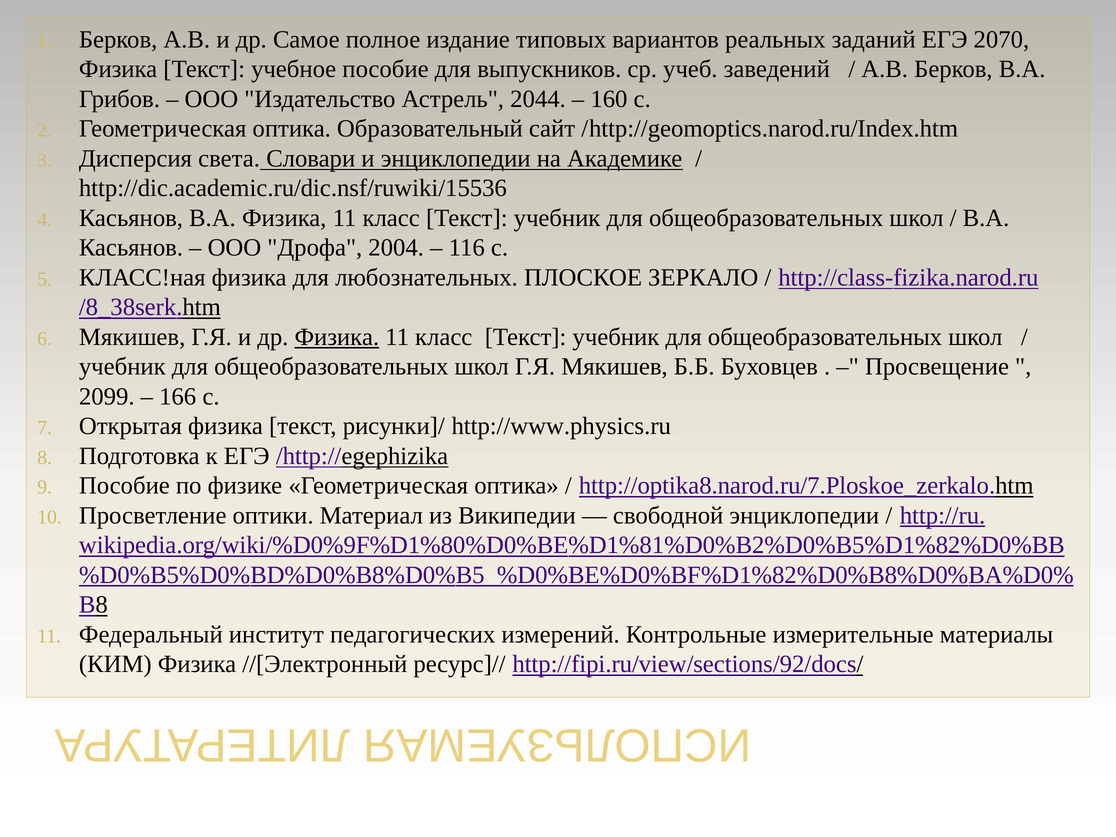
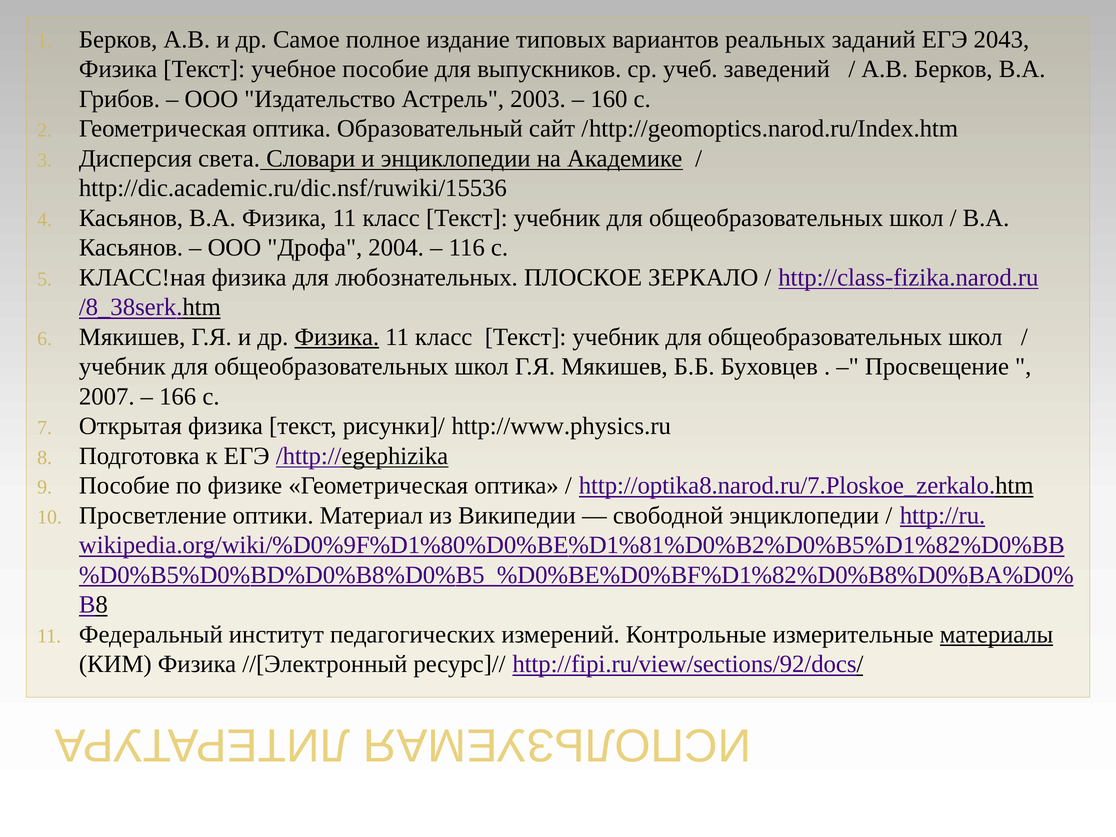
2070: 2070 -> 2043
2044: 2044 -> 2003
2099: 2099 -> 2007
материалы underline: none -> present
